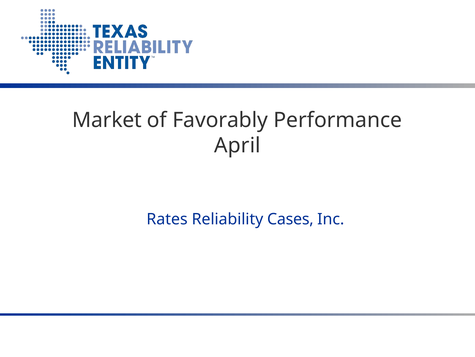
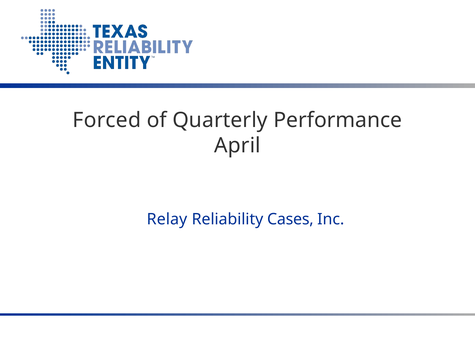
Market: Market -> Forced
Favorably: Favorably -> Quarterly
Rates: Rates -> Relay
